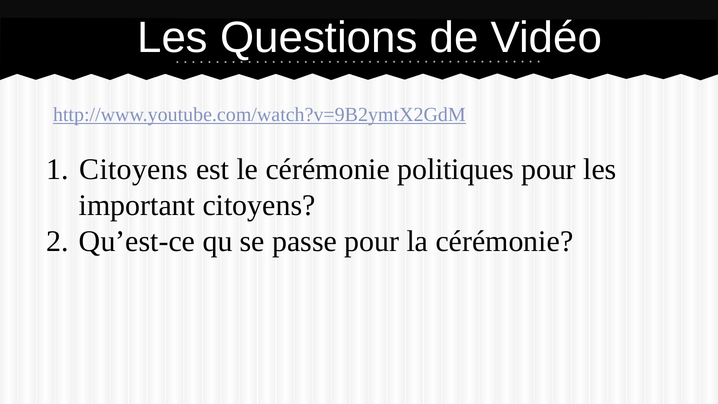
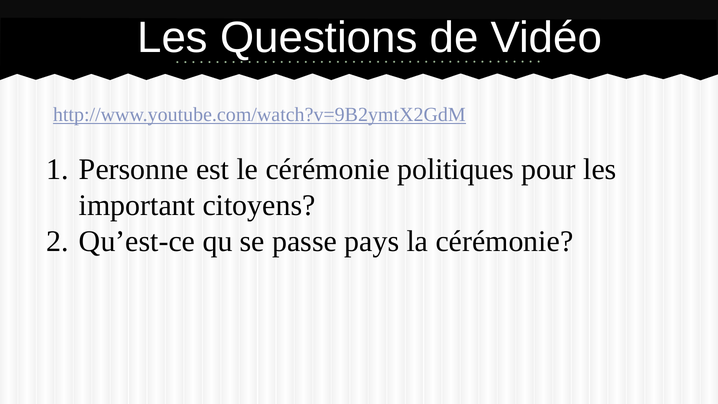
Citoyens at (134, 169): Citoyens -> Personne
passe pour: pour -> pays
